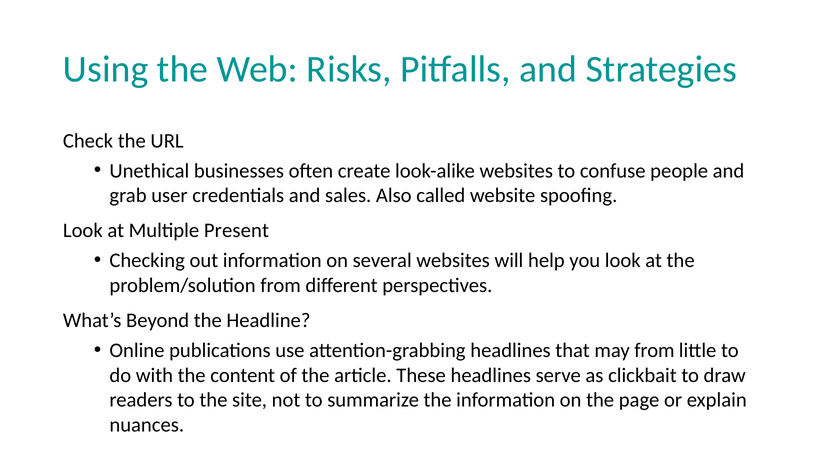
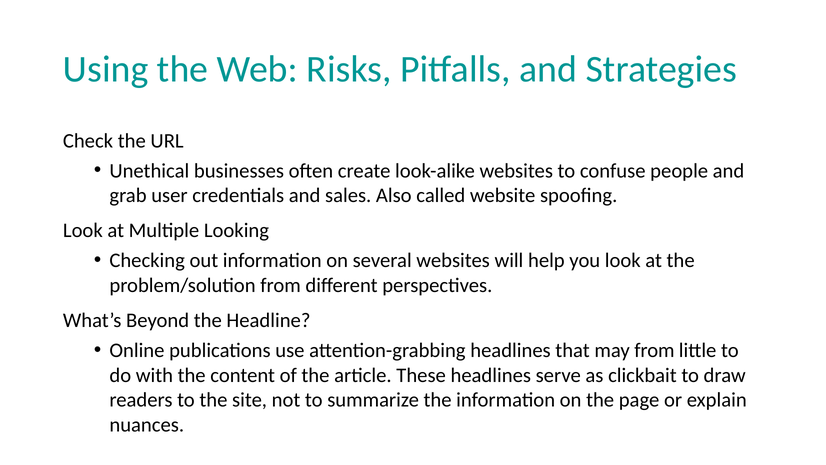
Present: Present -> Looking
